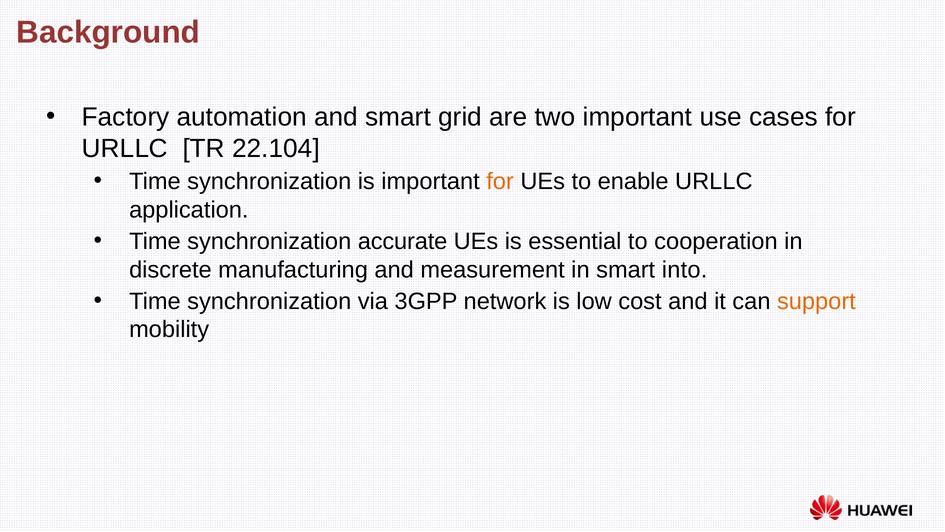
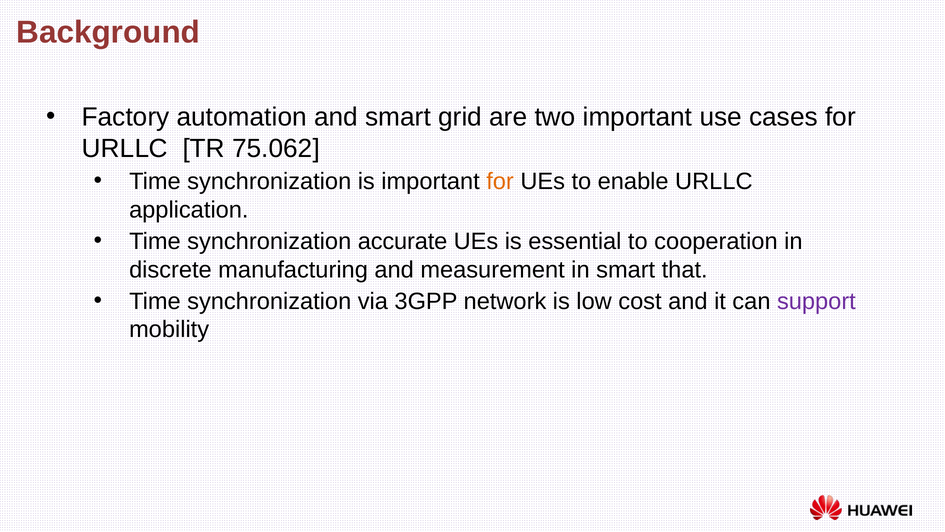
22.104: 22.104 -> 75.062
into: into -> that
support colour: orange -> purple
